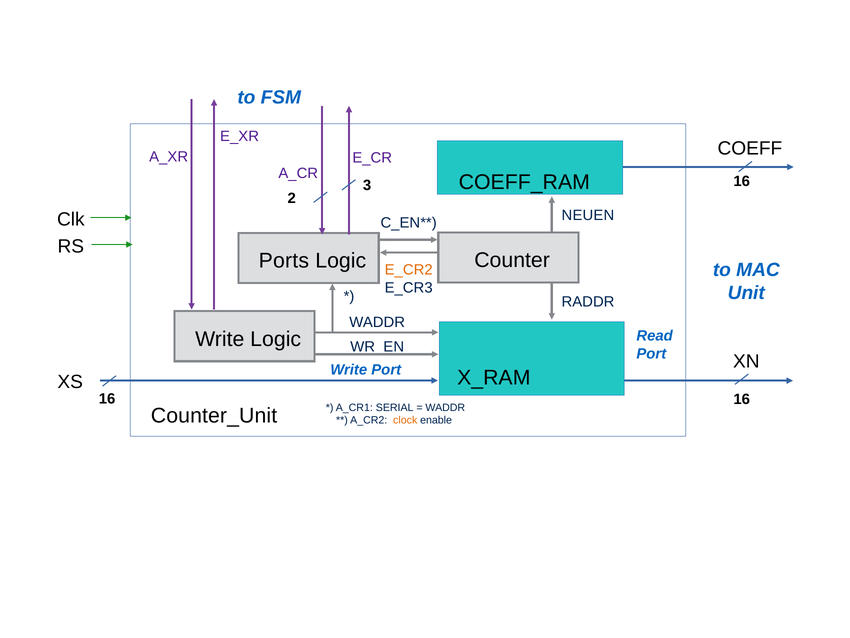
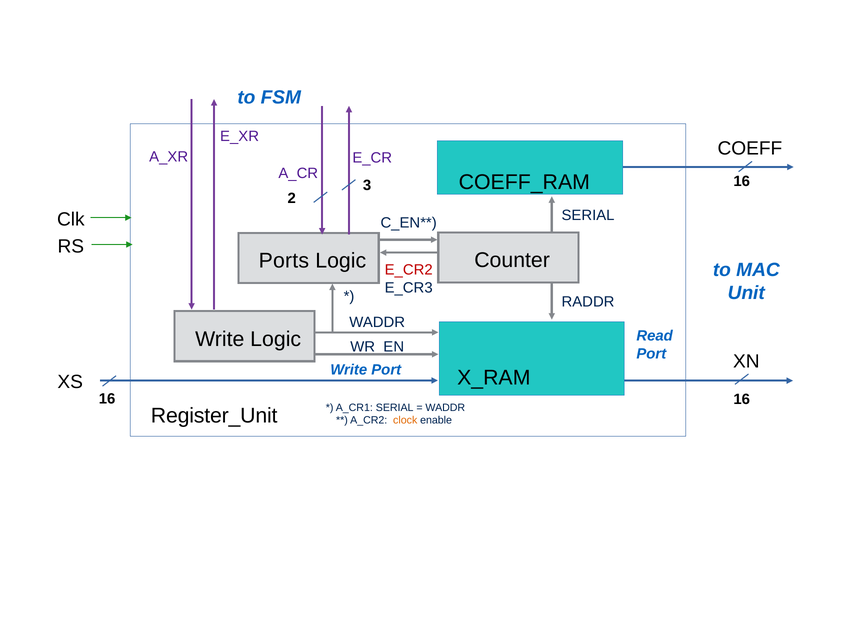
NEUEN at (588, 215): NEUEN -> SERIAL
E_CR2 colour: orange -> red
Counter_Unit: Counter_Unit -> Register_Unit
